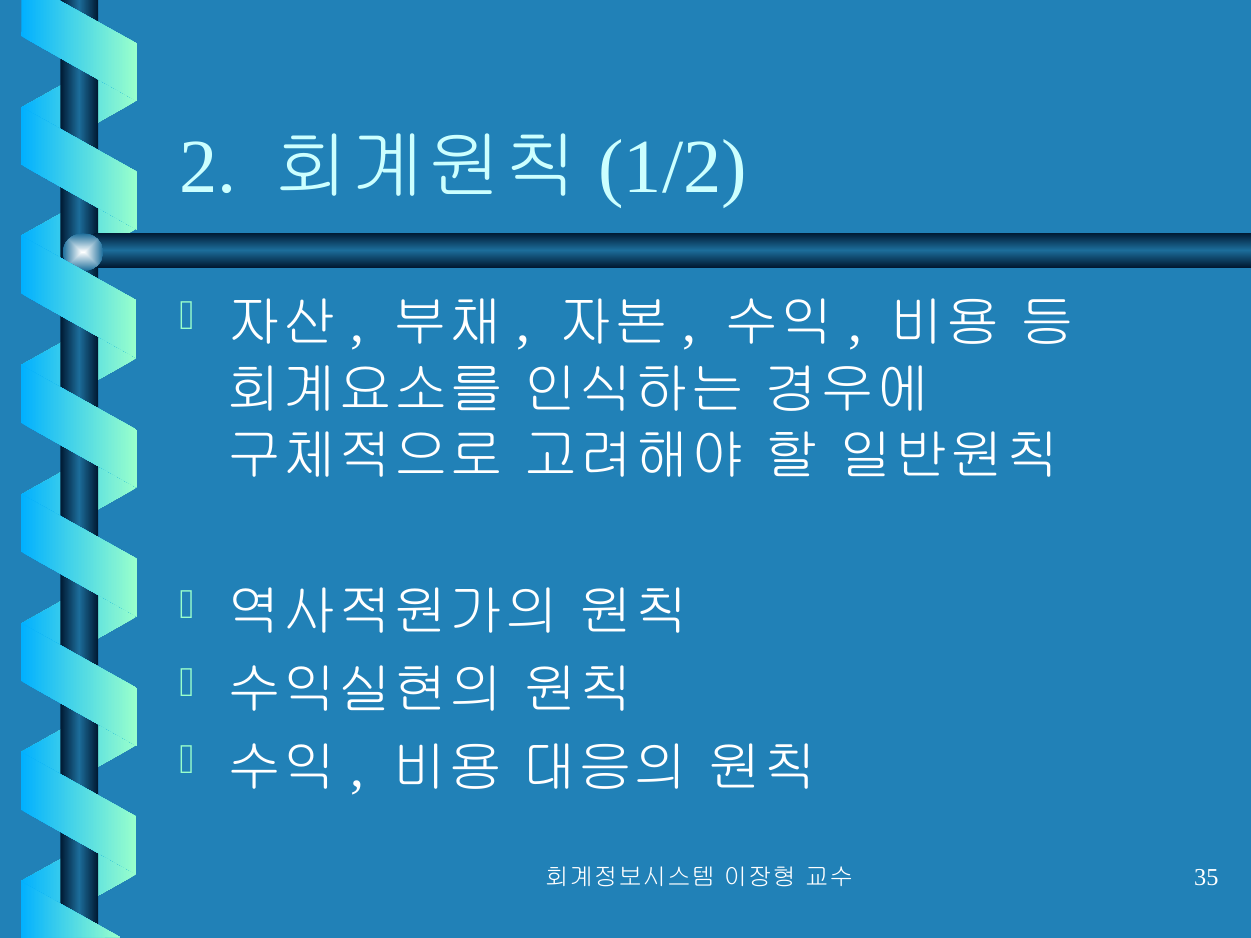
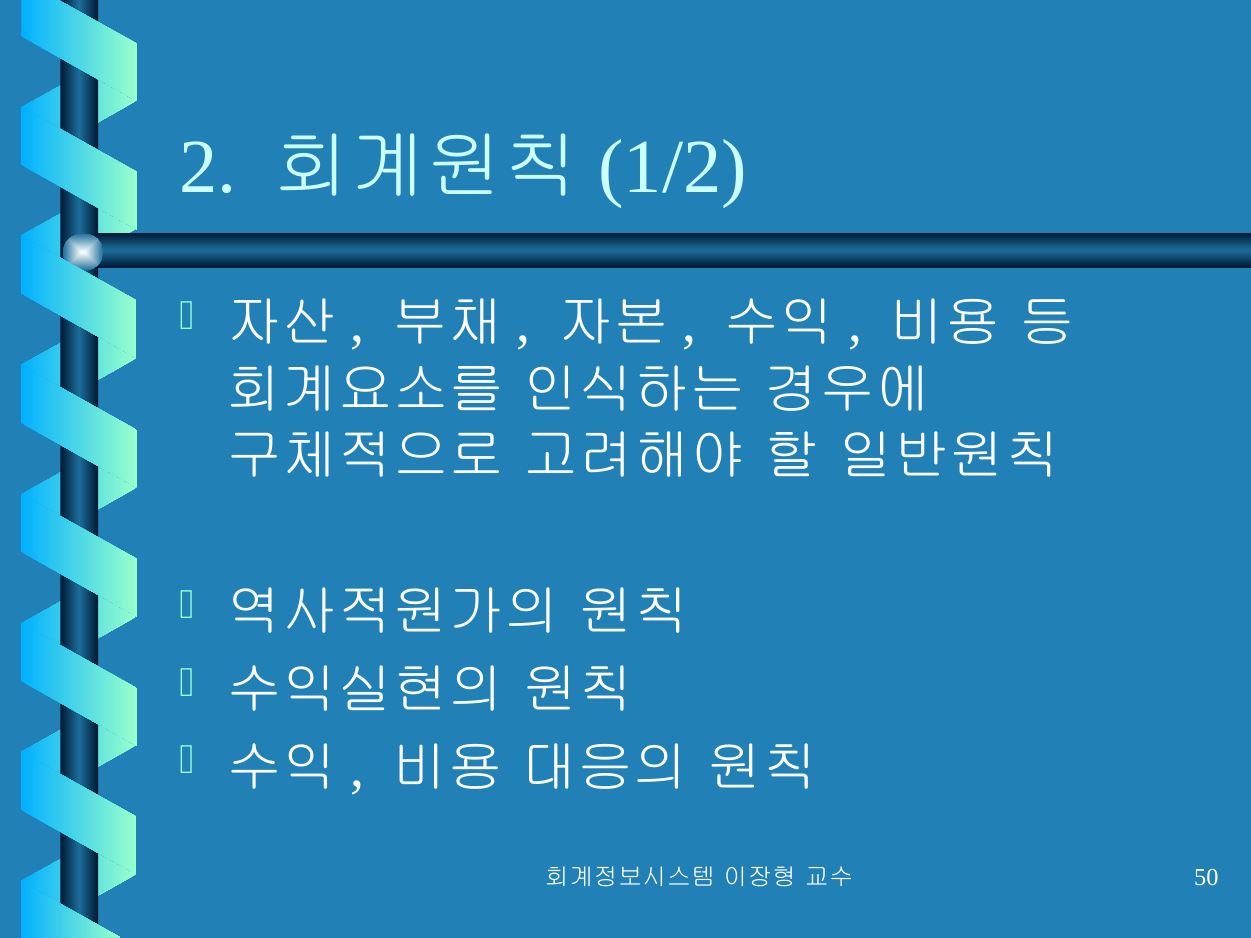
35: 35 -> 50
